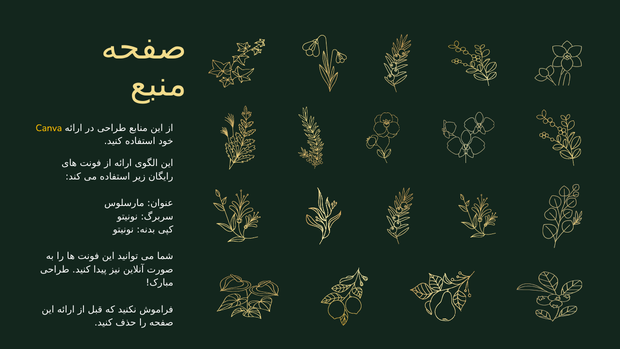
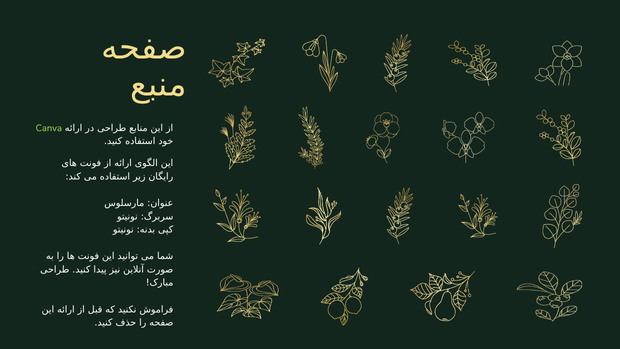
Canva colour: yellow -> light green
